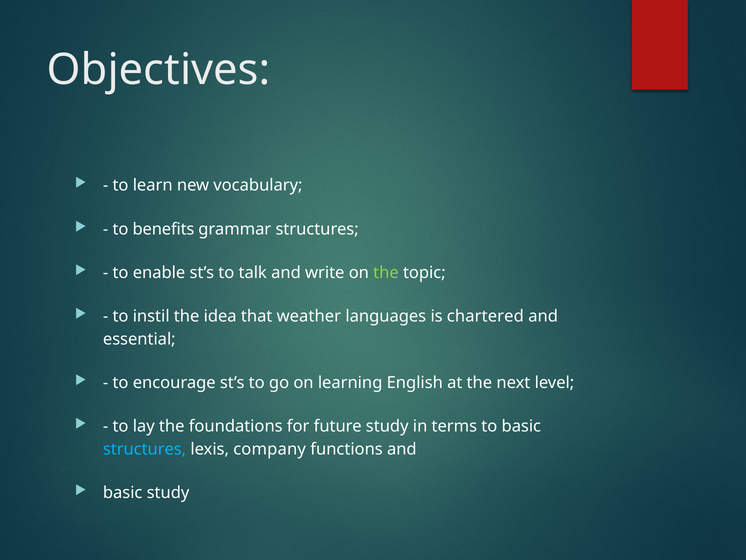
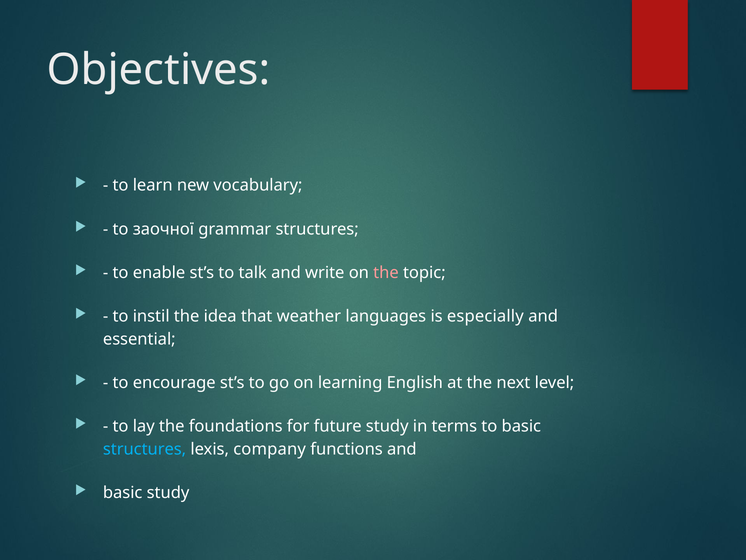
benefits: benefits -> заочної
the at (386, 272) colour: light green -> pink
chartered: chartered -> especially
